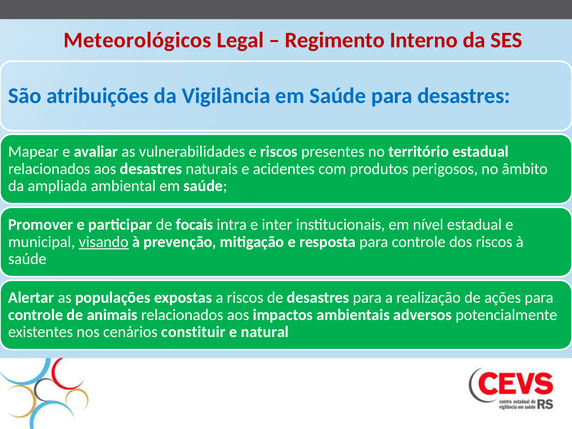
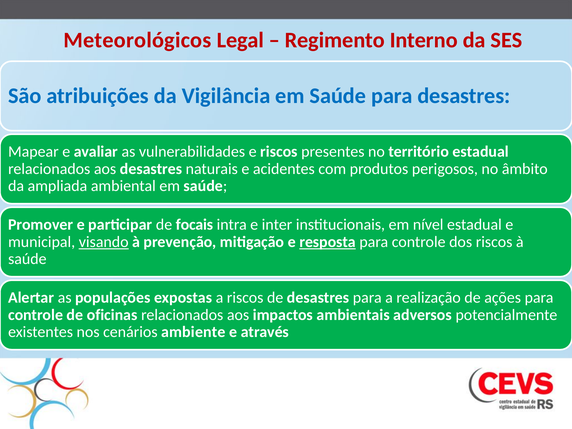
resposta underline: none -> present
animais: animais -> oficinas
constituir: constituir -> ambiente
natural: natural -> através
